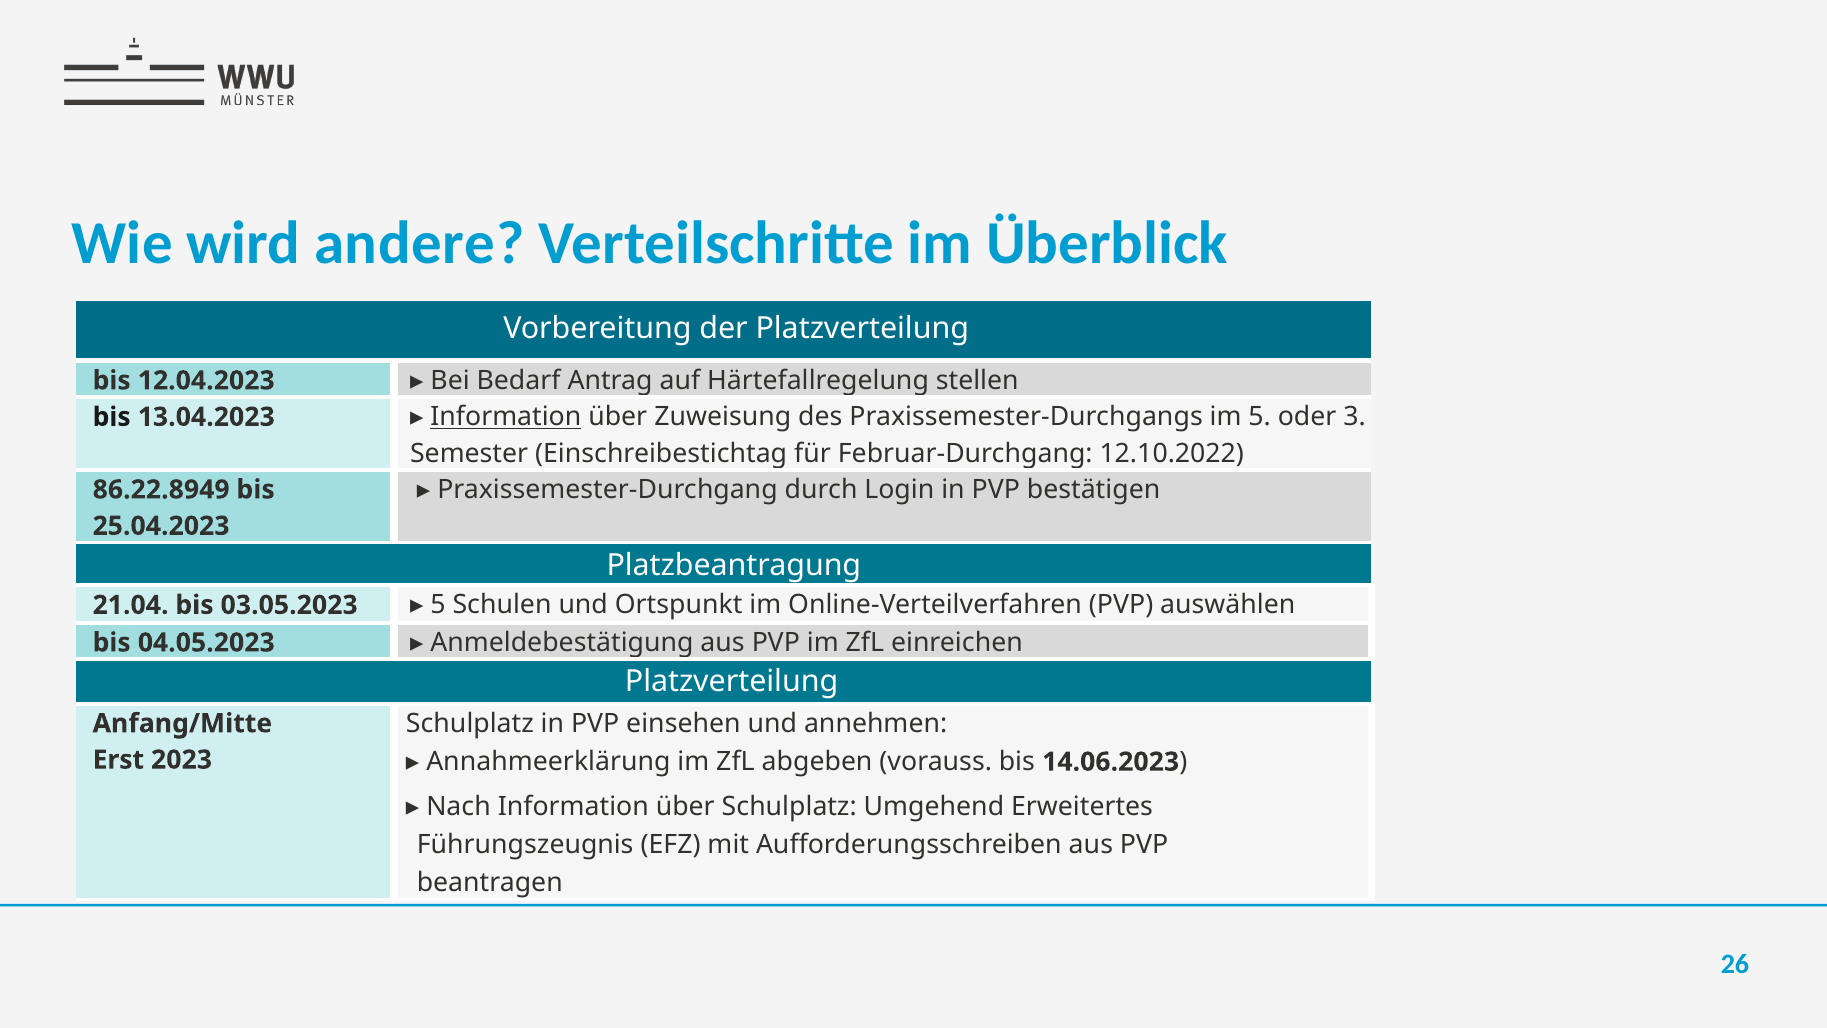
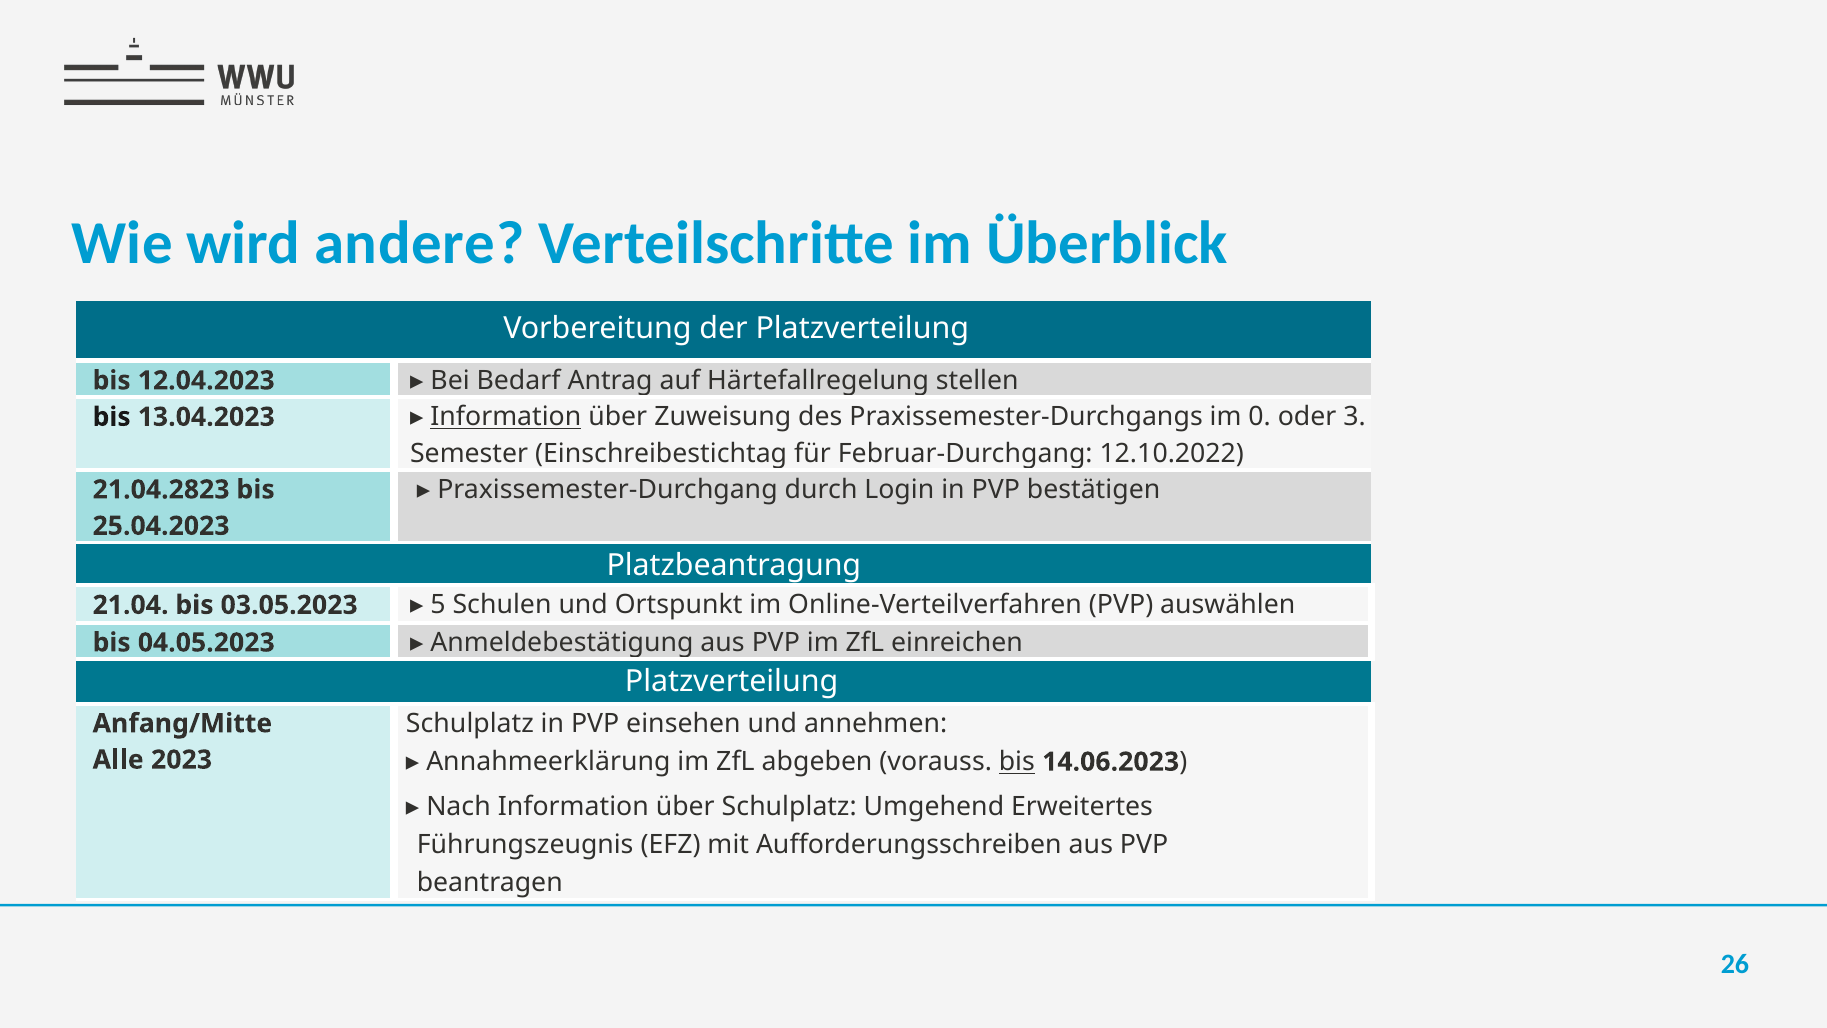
im 5: 5 -> 0
86.22.8949: 86.22.8949 -> 21.04.2823
bis at (1017, 762) underline: none -> present
Erst: Erst -> Alle
